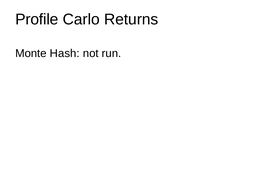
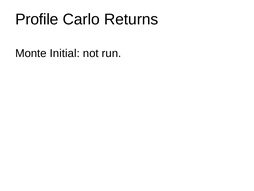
Hash: Hash -> Initial
